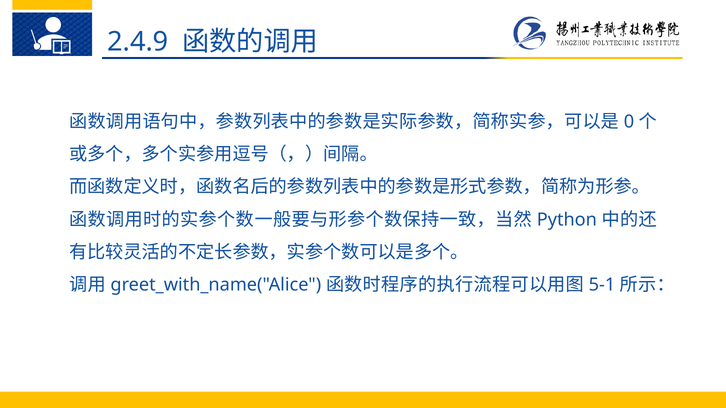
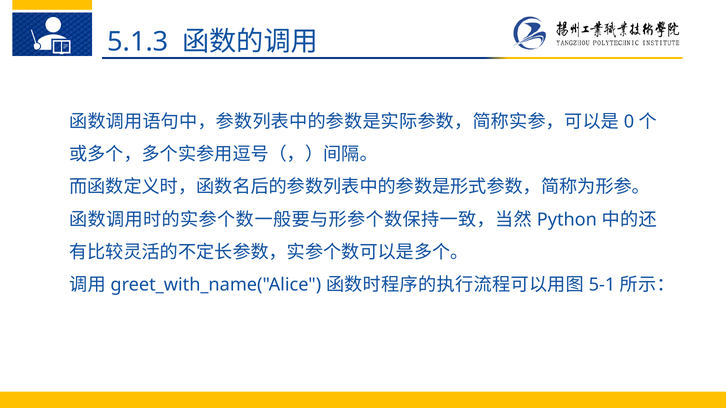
2.4.9: 2.4.9 -> 5.1.3
